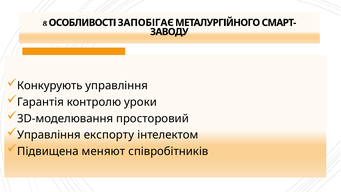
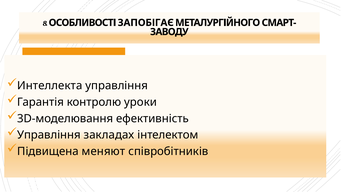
Конкурують: Конкурують -> Интеллекта
просторовий: просторовий -> ефективність
експорту: експорту -> закладах
